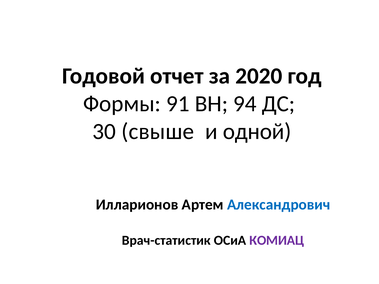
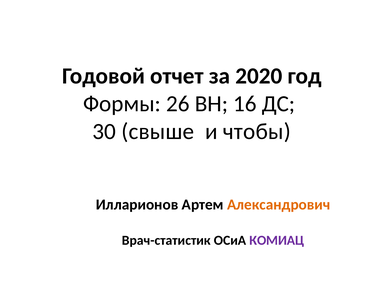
91: 91 -> 26
94: 94 -> 16
одной: одной -> чтобы
Александрович colour: blue -> orange
